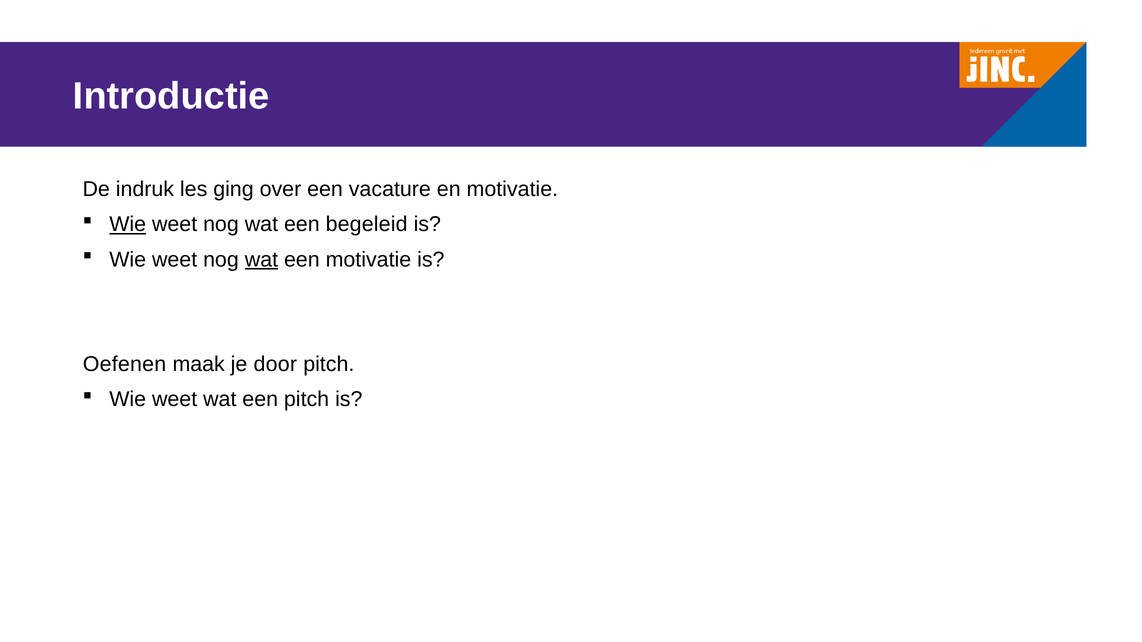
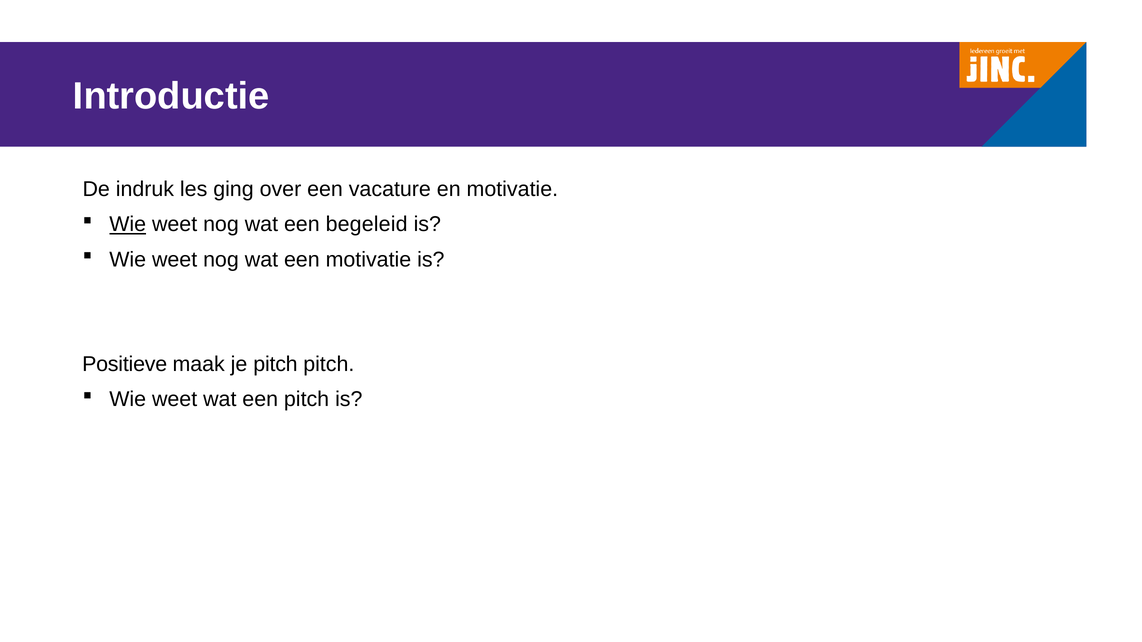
wat at (261, 260) underline: present -> none
Oefenen: Oefenen -> Positieve
je door: door -> pitch
